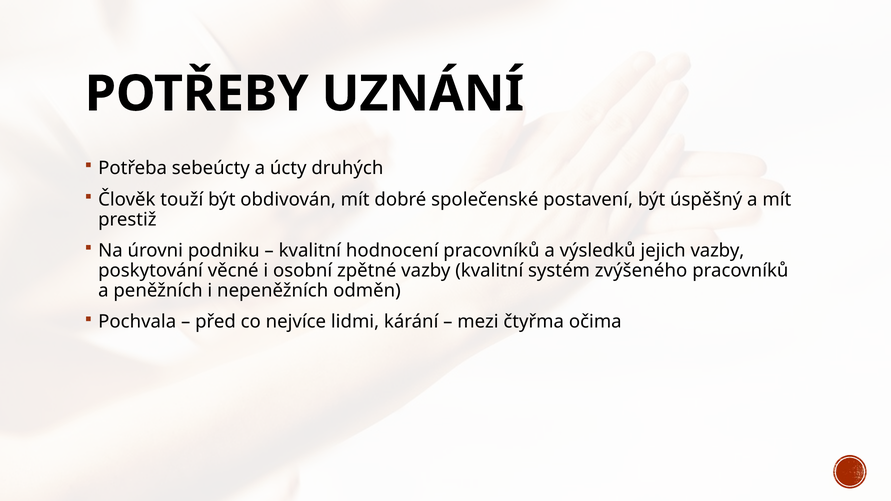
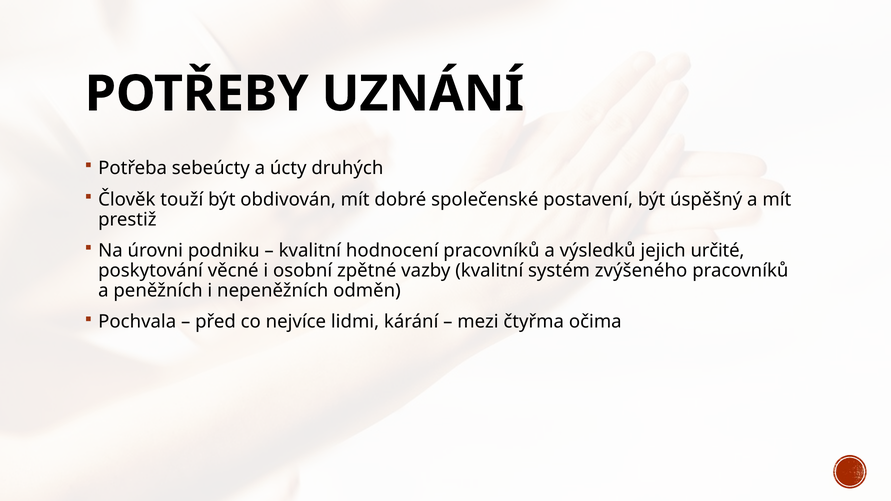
jejich vazby: vazby -> určité
